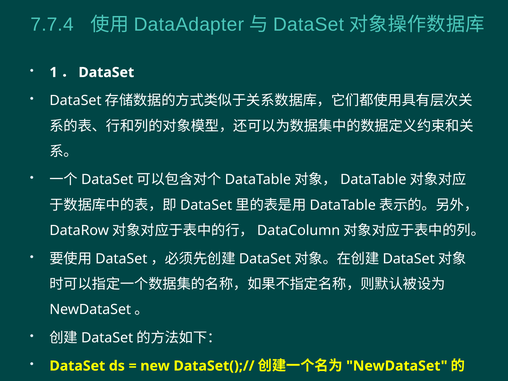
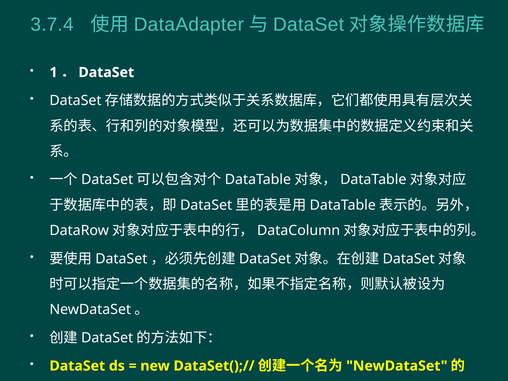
7.7.4: 7.7.4 -> 3.7.4
